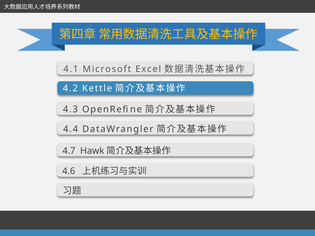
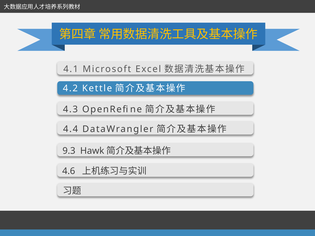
4.7: 4.7 -> 9.3
